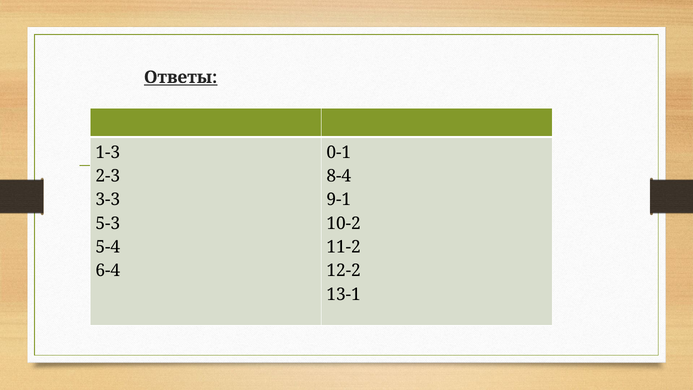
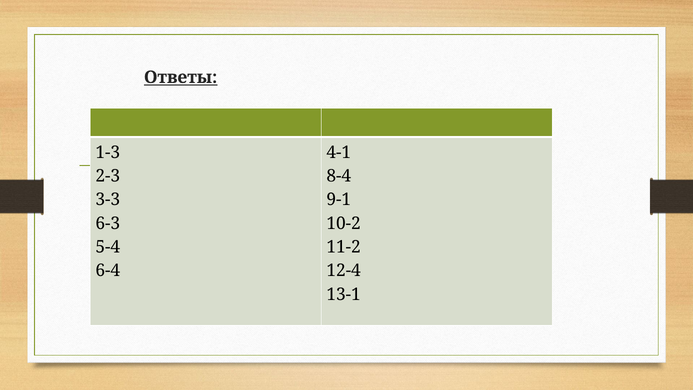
0-1: 0-1 -> 4-1
5-3: 5-3 -> 6-3
12-2: 12-2 -> 12-4
